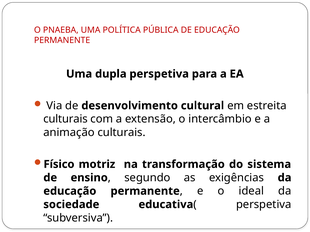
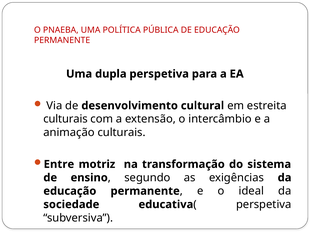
Físico: Físico -> Entre
